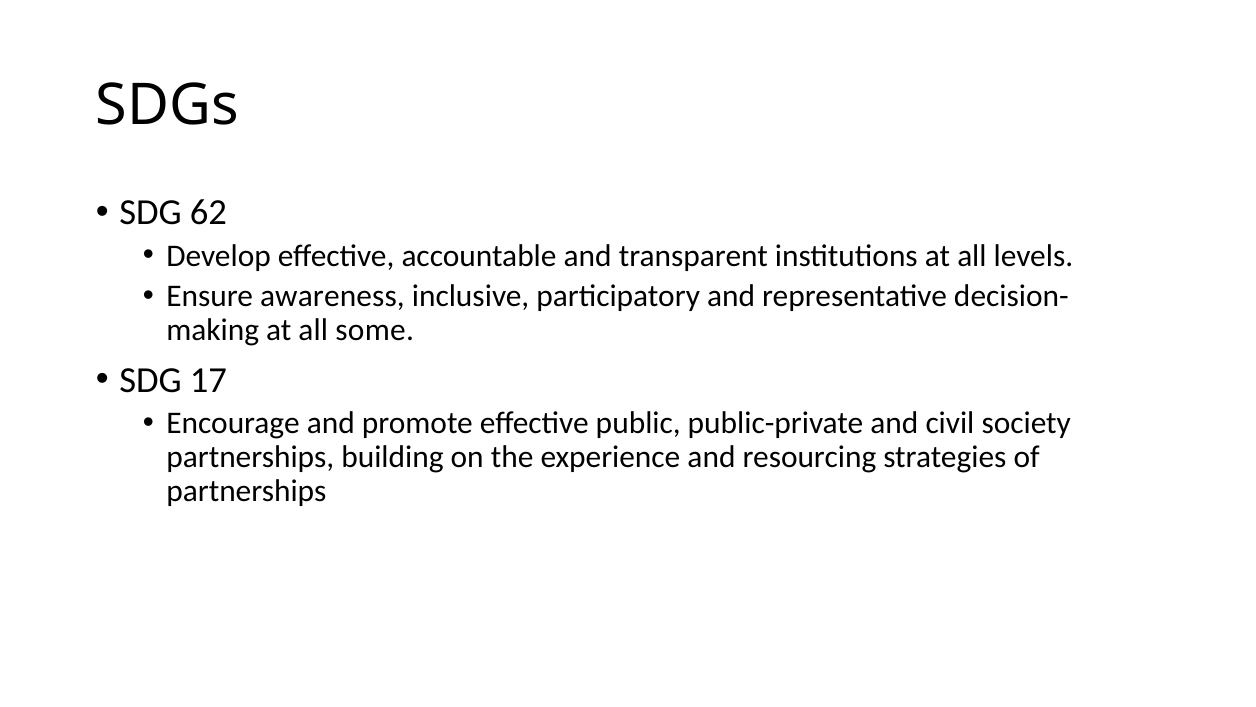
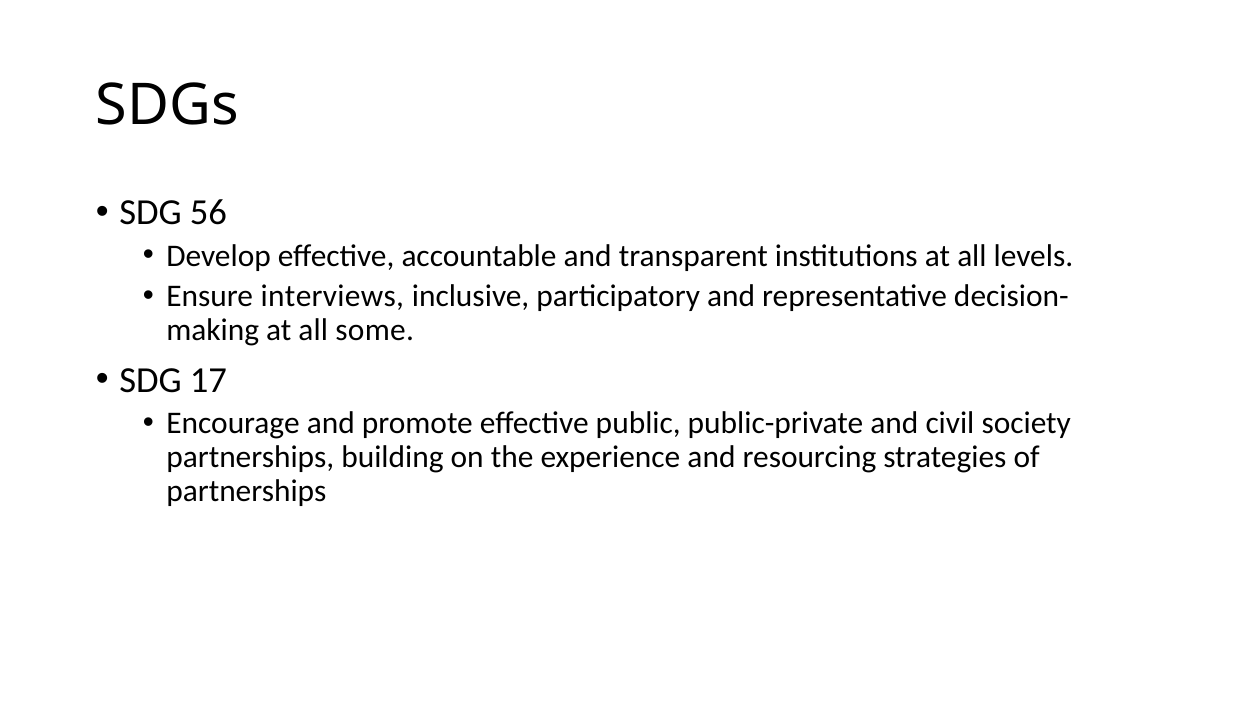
62: 62 -> 56
awareness: awareness -> interviews
